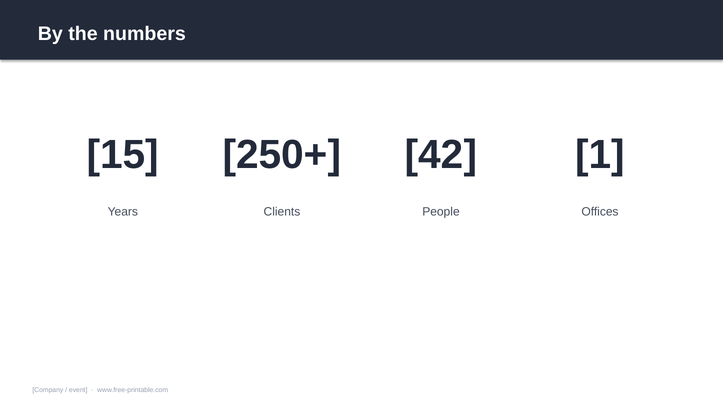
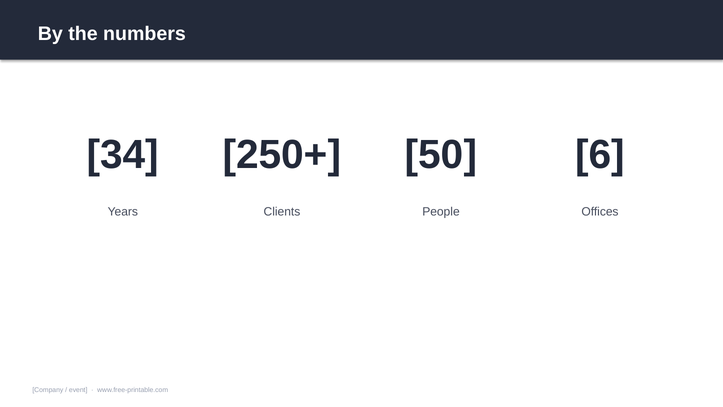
15: 15 -> 34
42: 42 -> 50
1: 1 -> 6
